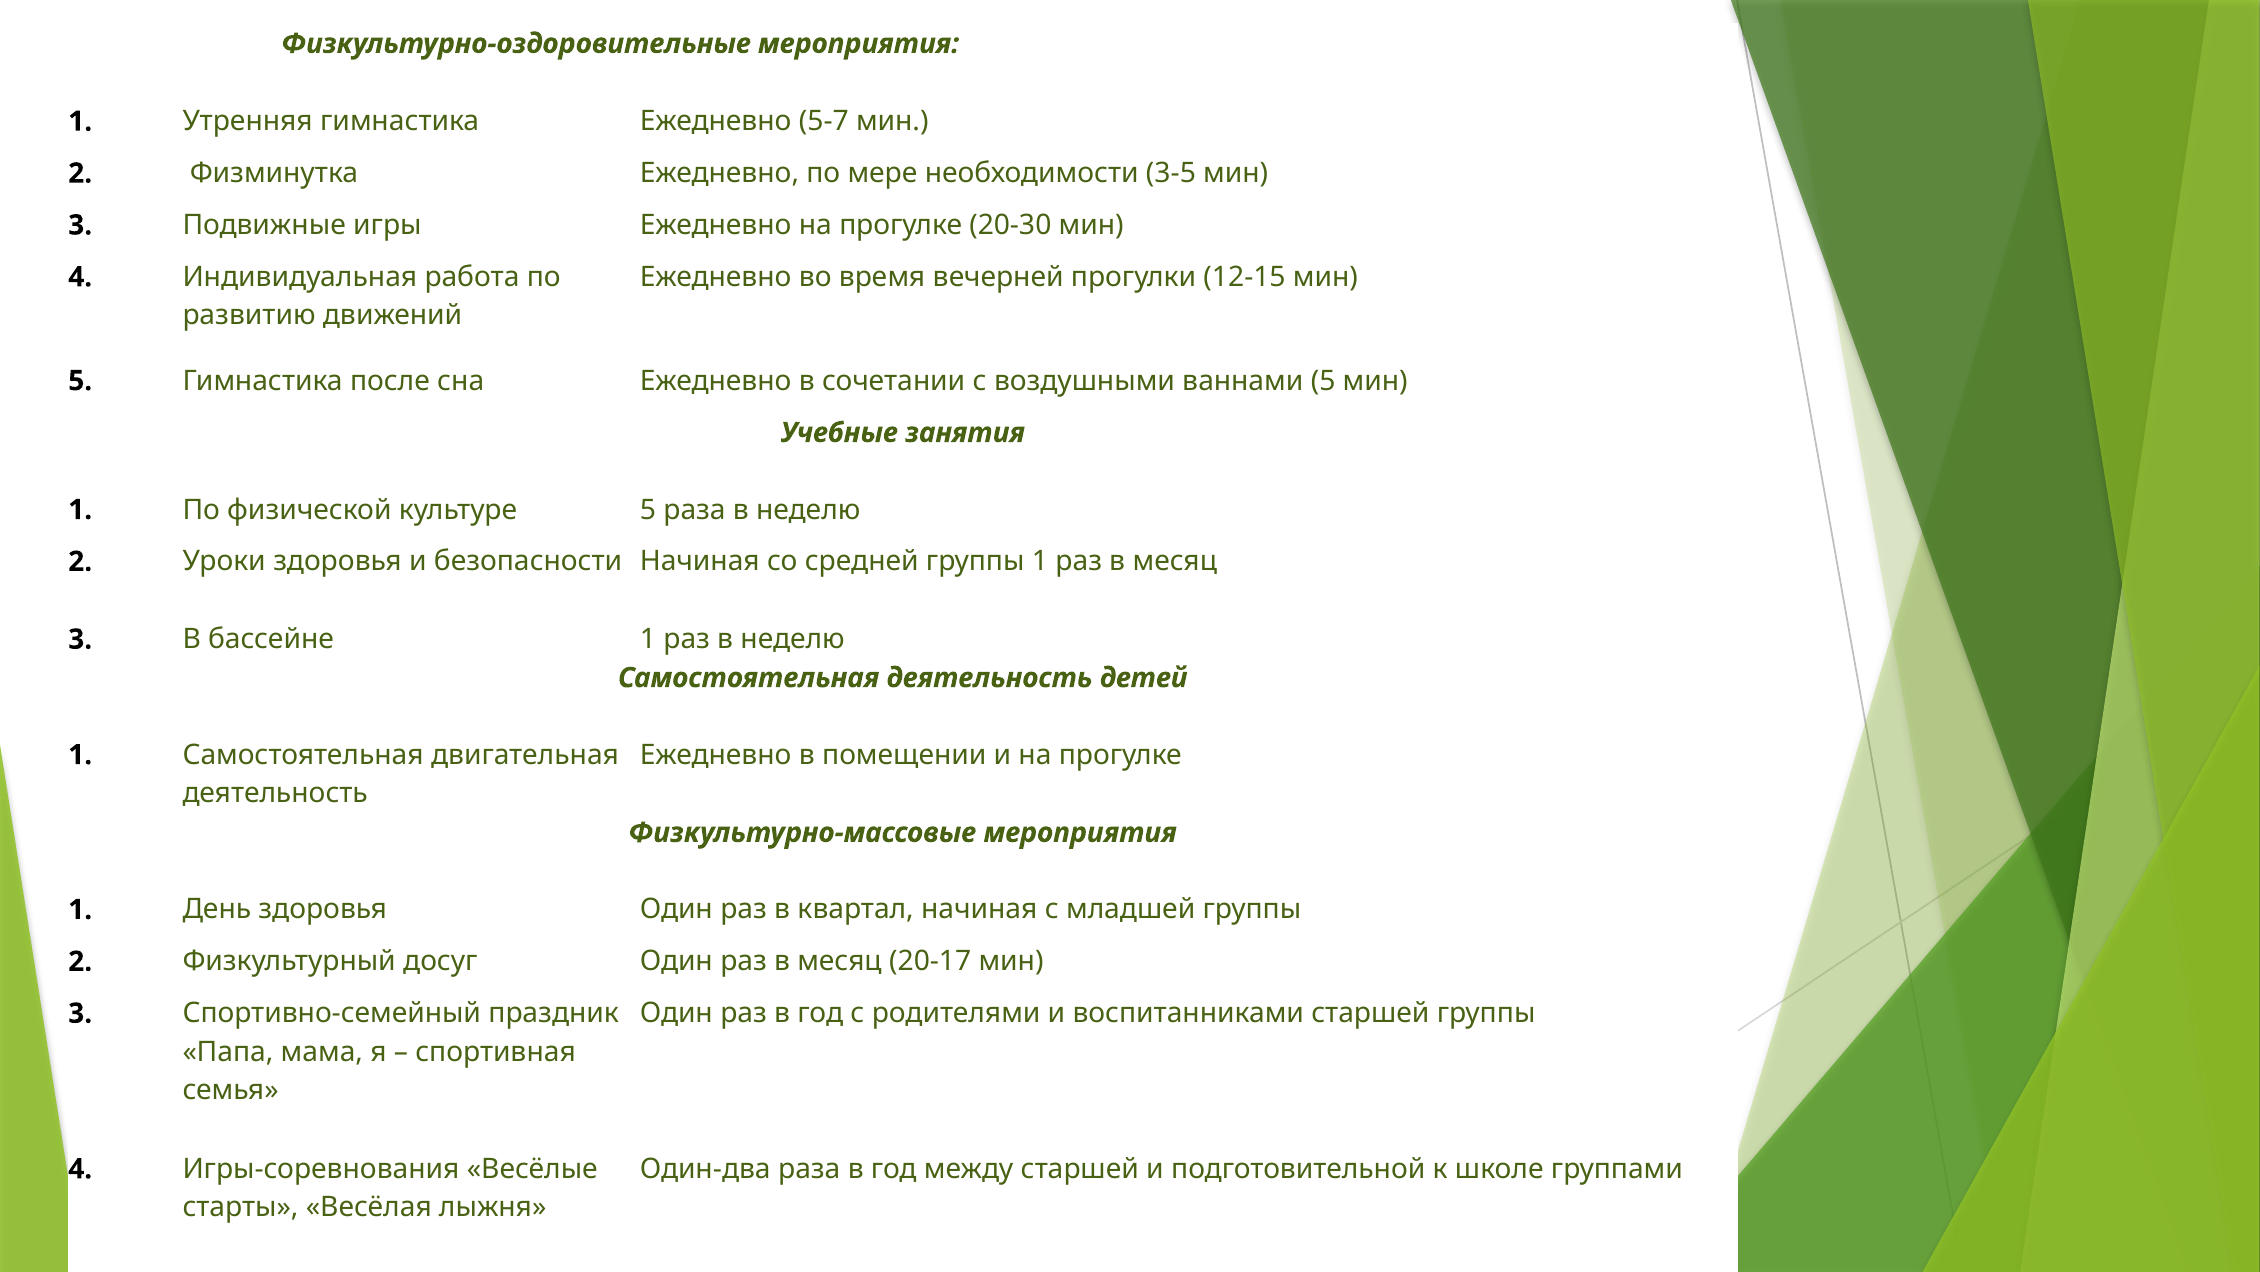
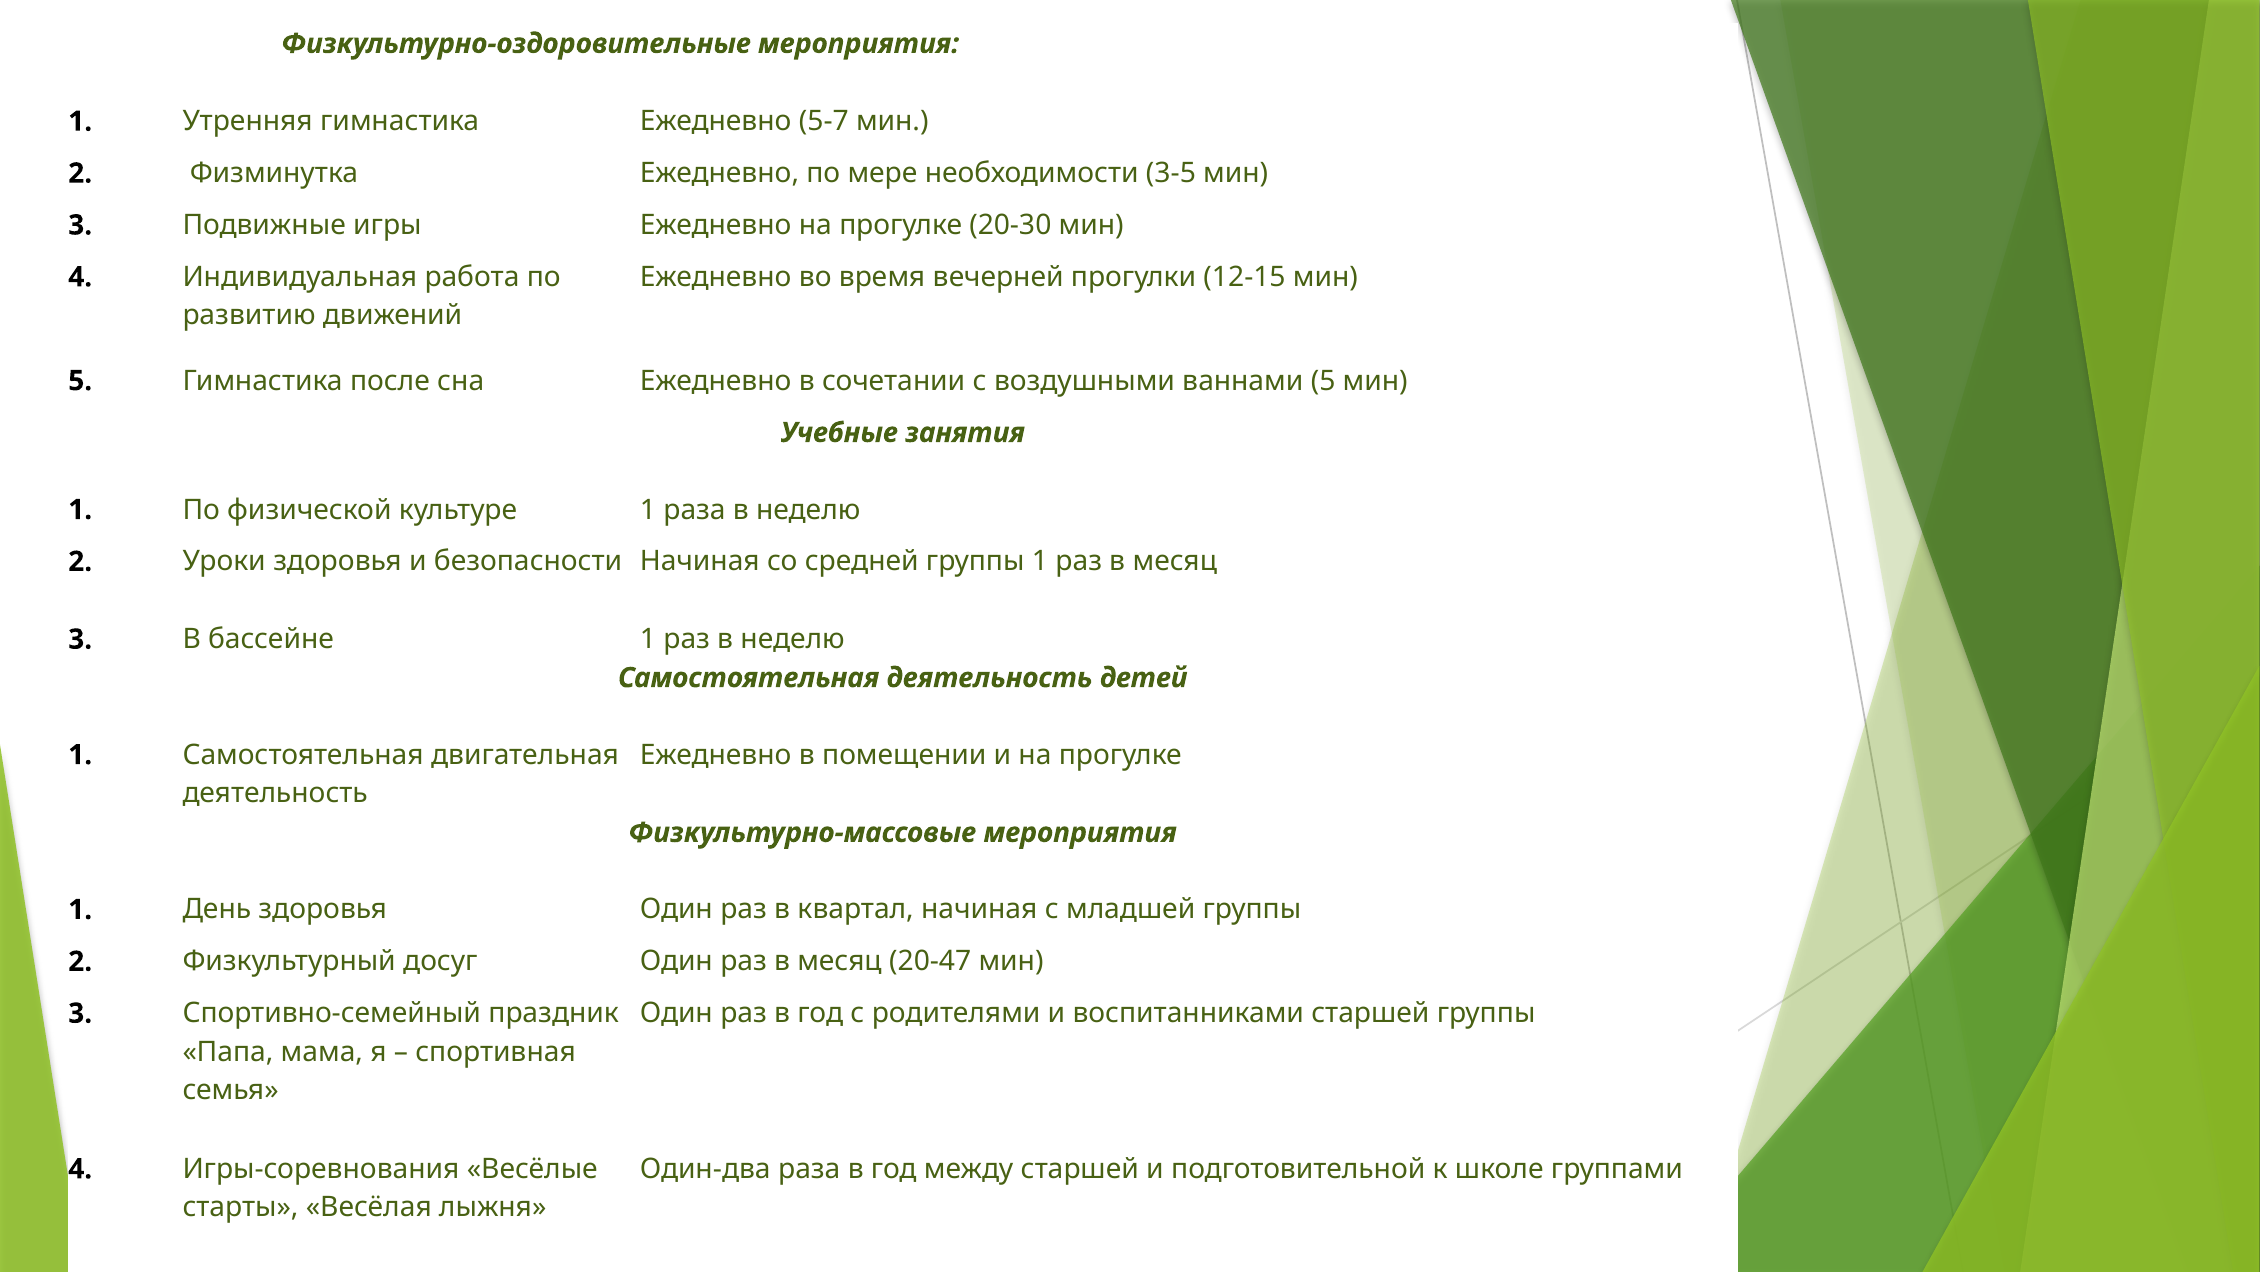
культуре 5: 5 -> 1
20-17: 20-17 -> 20-47
